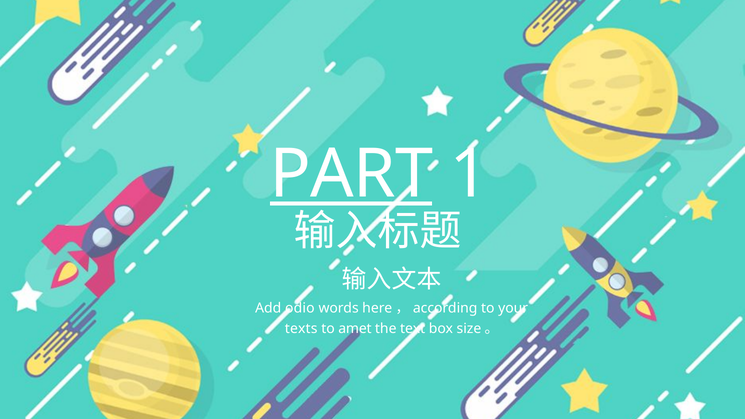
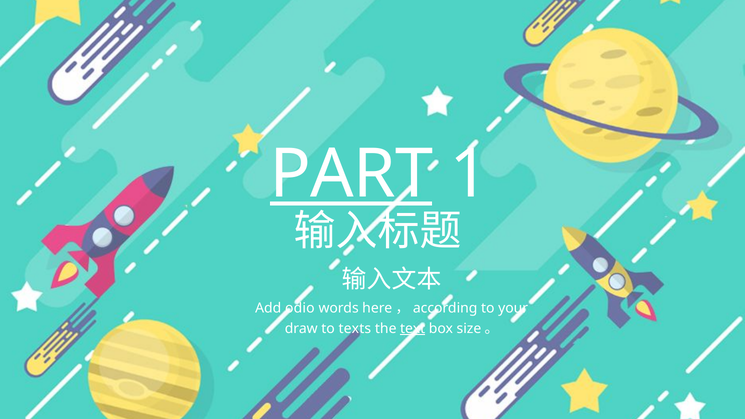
texts: texts -> draw
amet: amet -> texts
text underline: none -> present
